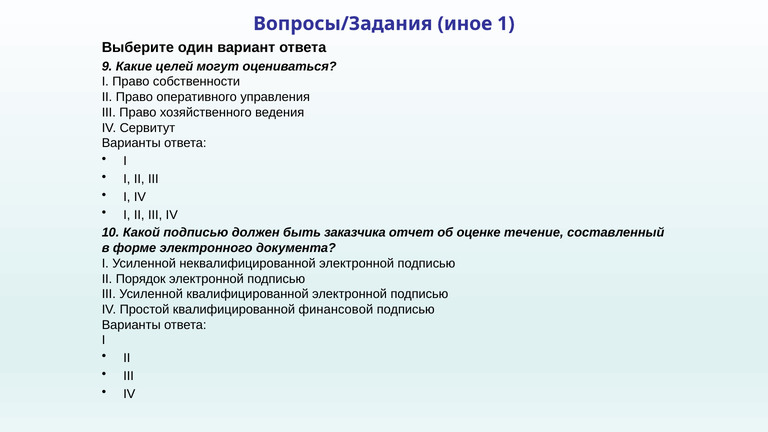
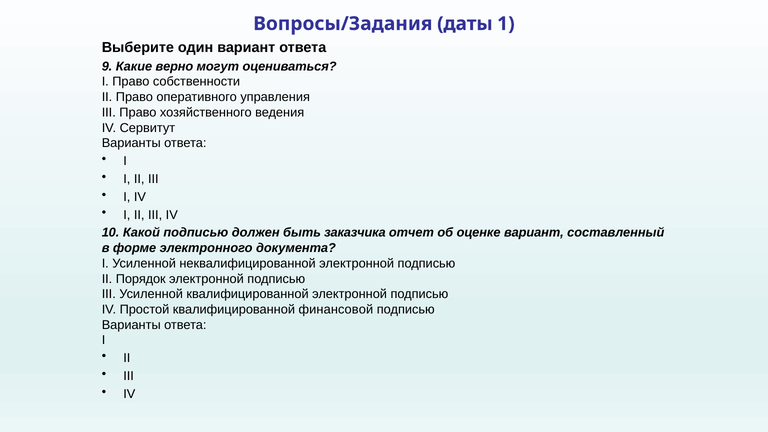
иное: иное -> даты
целей: целей -> верно
оценке течение: течение -> вариант
